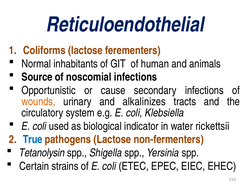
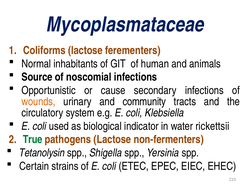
Reticuloendothelial: Reticuloendothelial -> Mycoplasmataceae
alkalinizes: alkalinizes -> community
True colour: blue -> green
